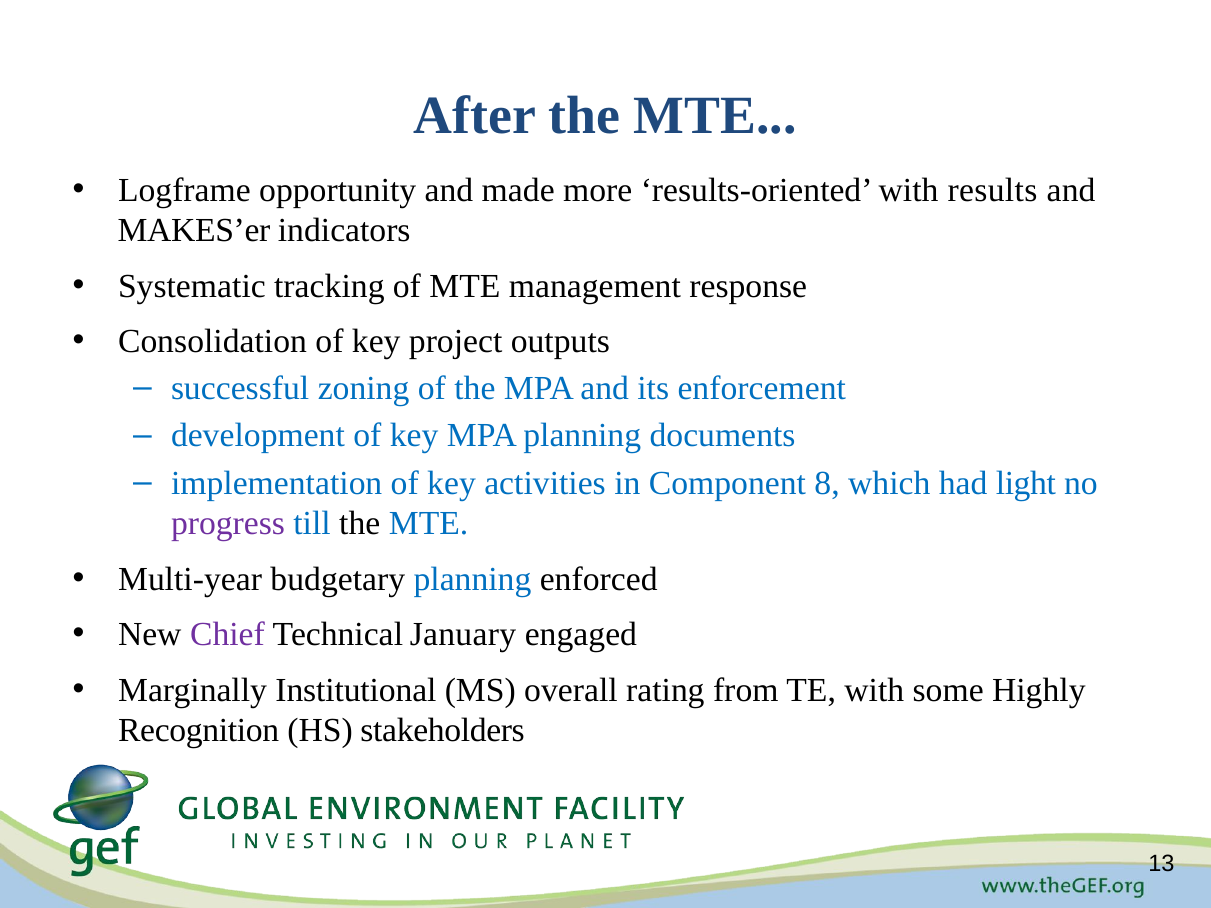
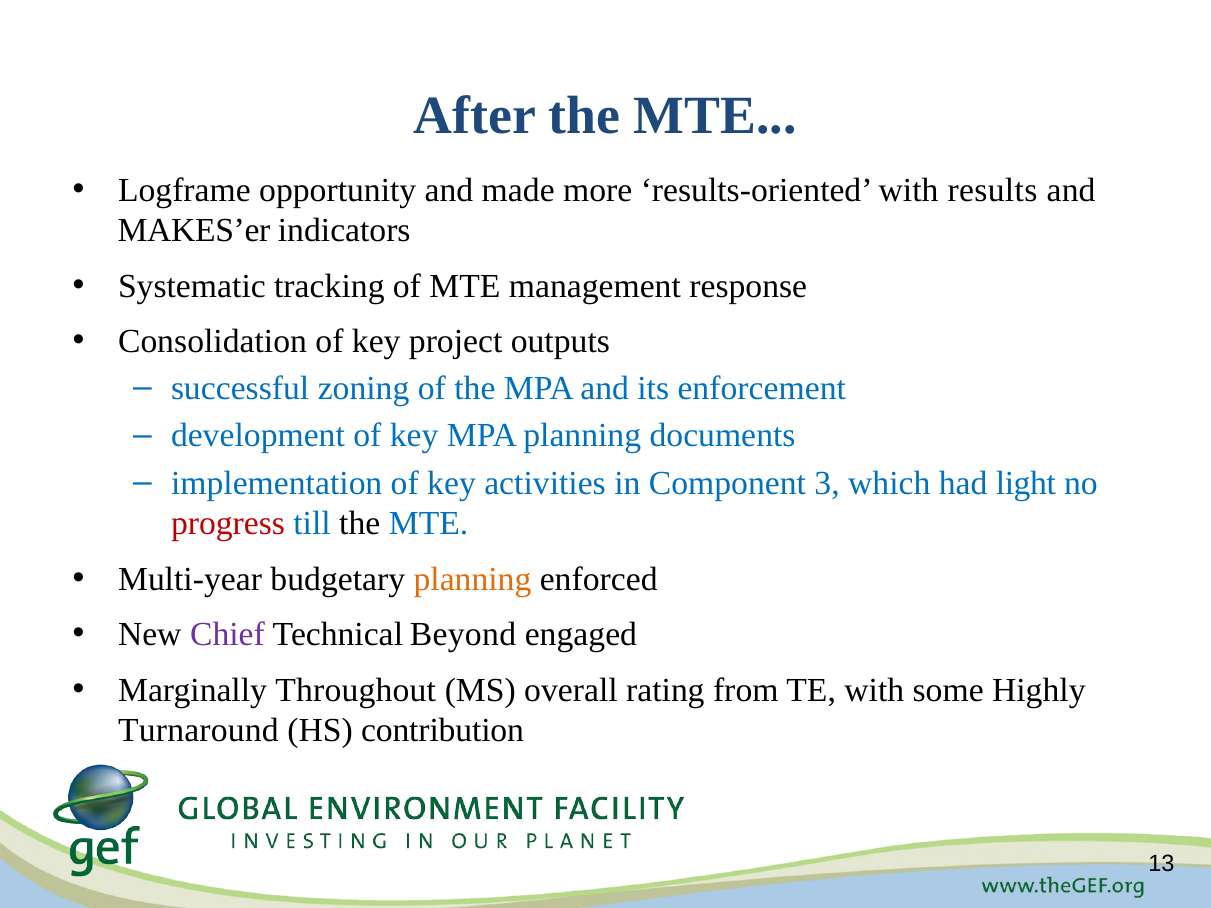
8: 8 -> 3
progress colour: purple -> red
planning at (472, 579) colour: blue -> orange
January: January -> Beyond
Institutional: Institutional -> Throughout
Recognition: Recognition -> Turnaround
stakeholders: stakeholders -> contribution
